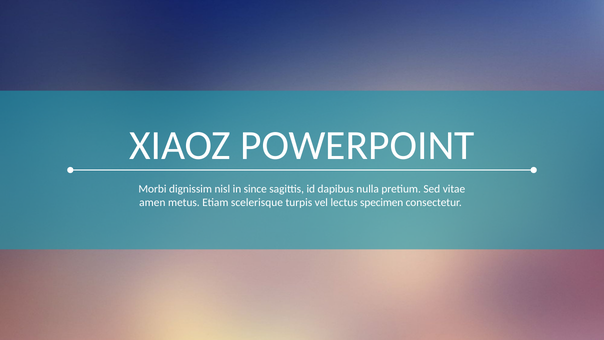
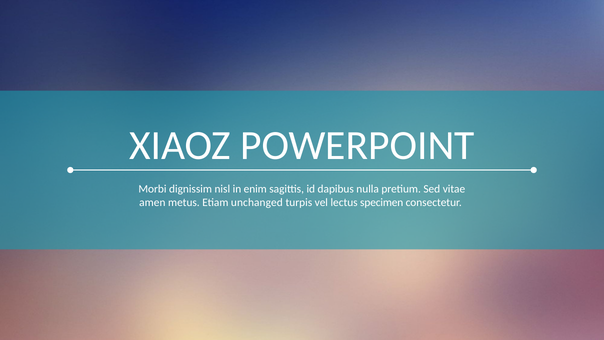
since: since -> enim
scelerisque: scelerisque -> unchanged
